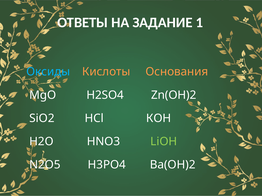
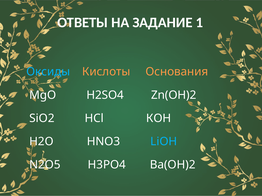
LiOH colour: light green -> light blue
